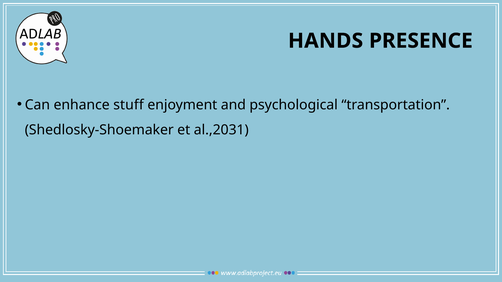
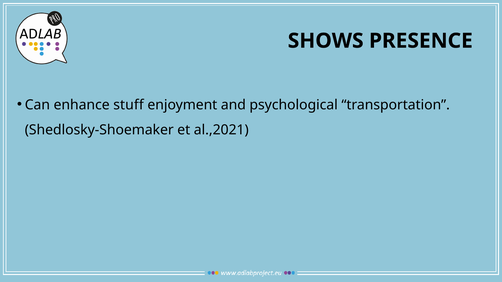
HANDS: HANDS -> SHOWS
al.,2031: al.,2031 -> al.,2021
